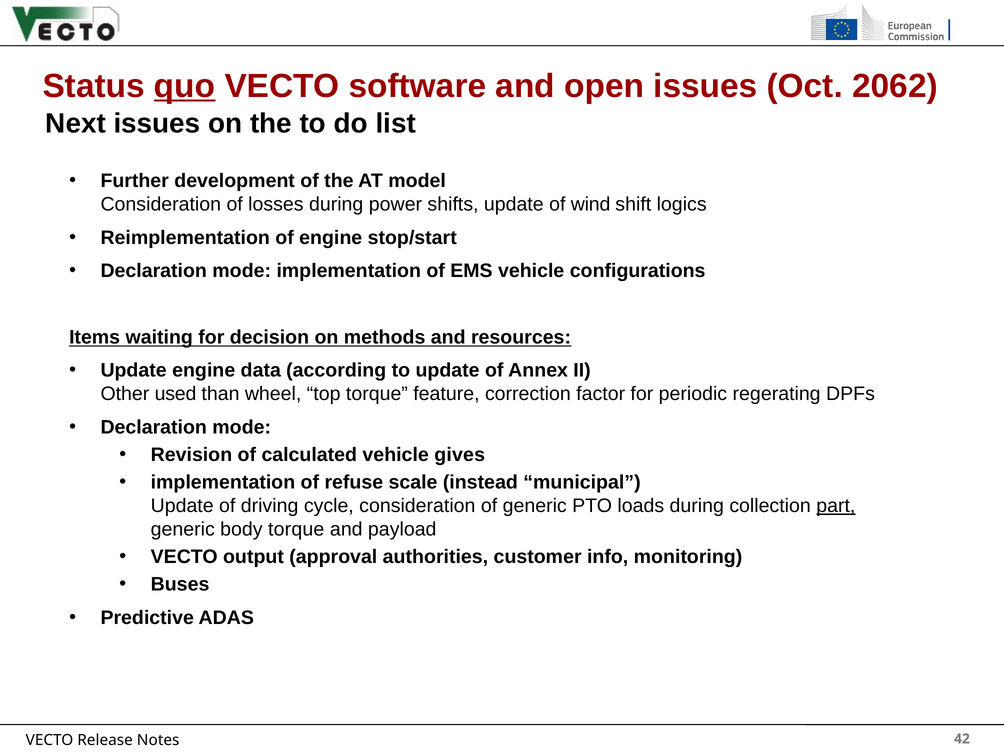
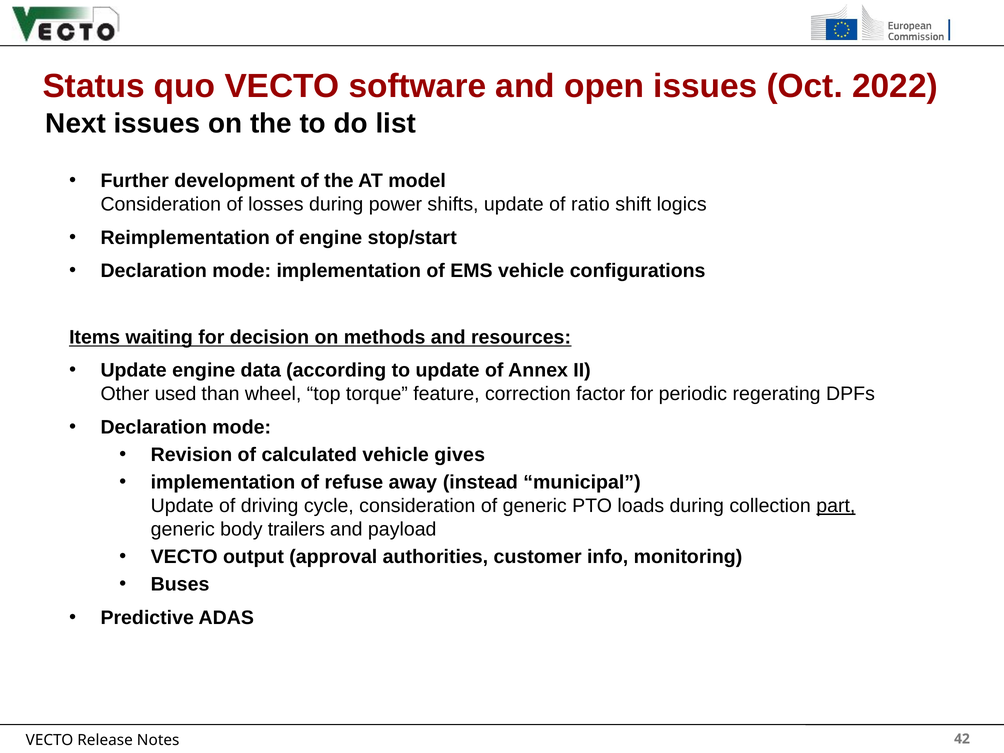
quo underline: present -> none
2062: 2062 -> 2022
wind: wind -> ratio
scale: scale -> away
body torque: torque -> trailers
